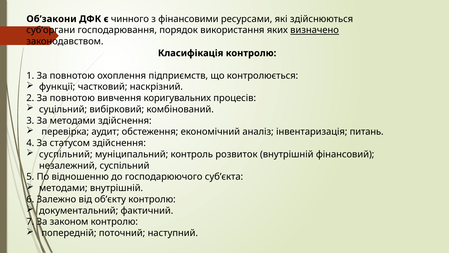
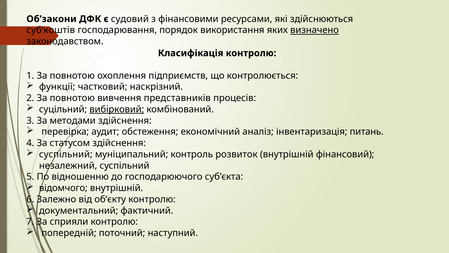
чинного: чинного -> судовий
суб’органи: суб’органи -> суб’коштів
коригувальних: коригувальних -> представників
вибірковий underline: none -> present
методами at (63, 188): методами -> відомчого
законом: законом -> сприяли
